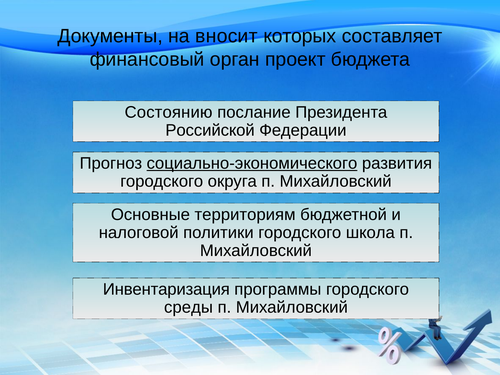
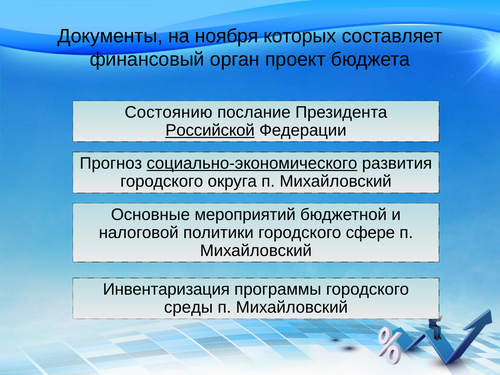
вносит: вносит -> ноября
Российской underline: none -> present
территориям: территориям -> мероприятий
школа: школа -> сфере
